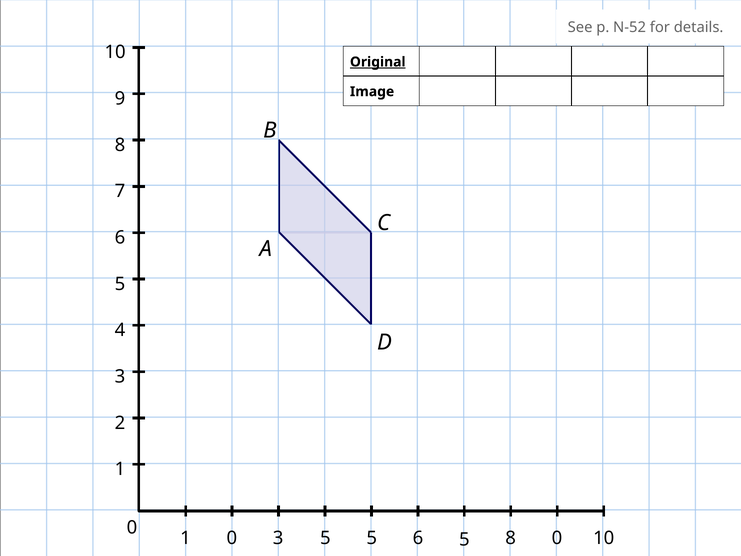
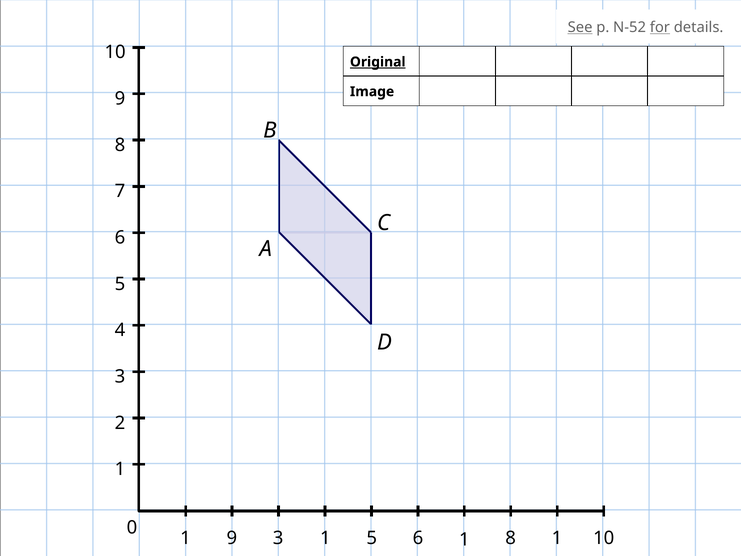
See underline: none -> present
for underline: none -> present
1 0: 0 -> 9
3 5: 5 -> 1
6 5: 5 -> 1
8 0: 0 -> 1
